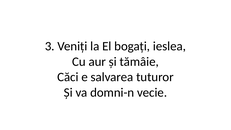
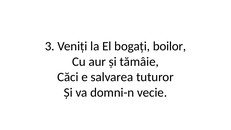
ieslea: ieslea -> boilor
